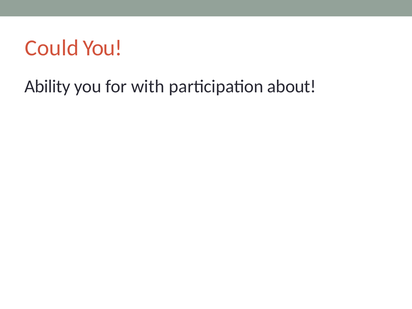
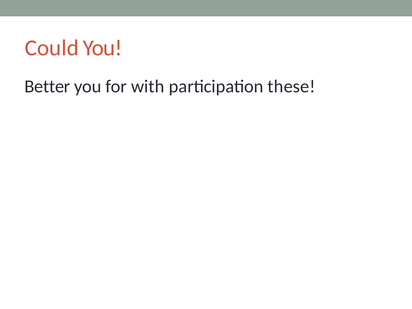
Ability: Ability -> Better
about: about -> these
